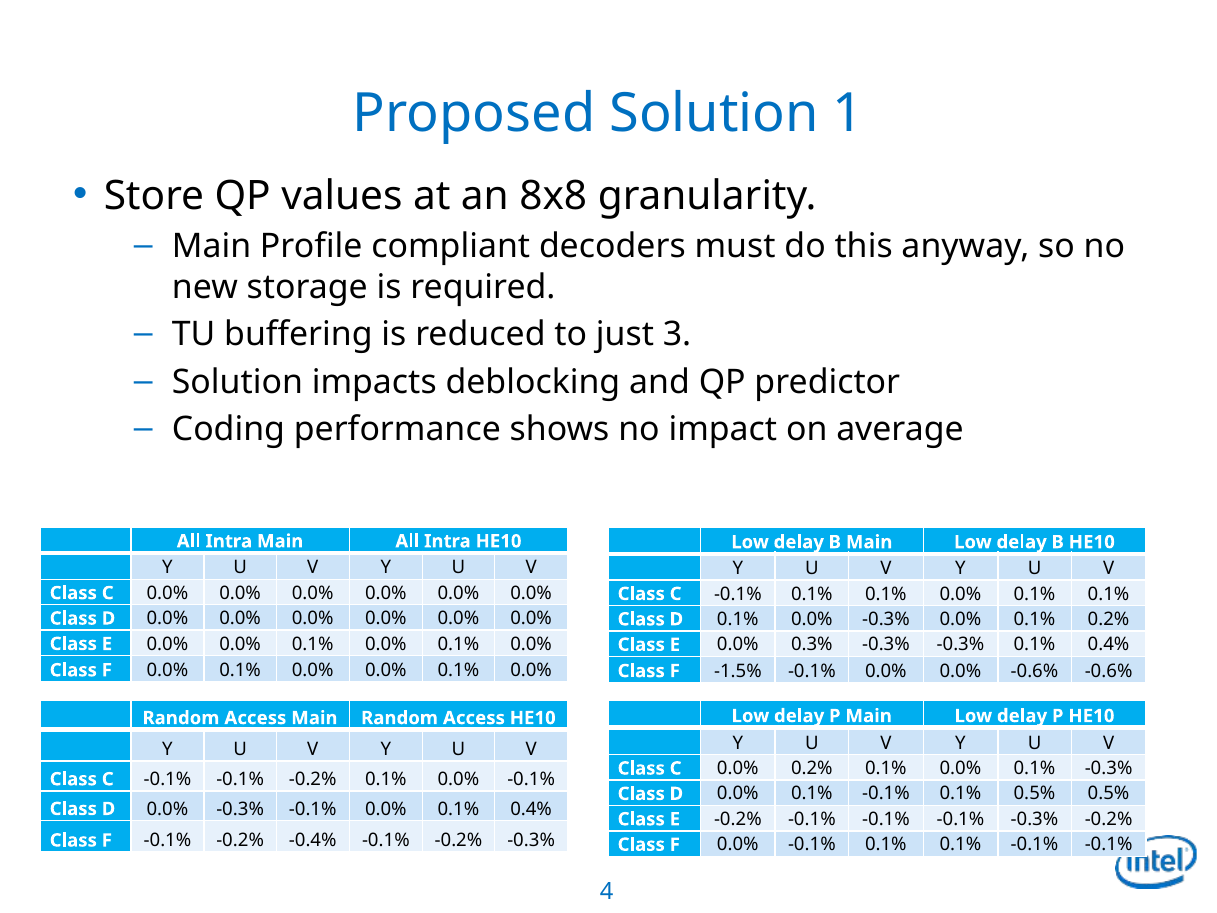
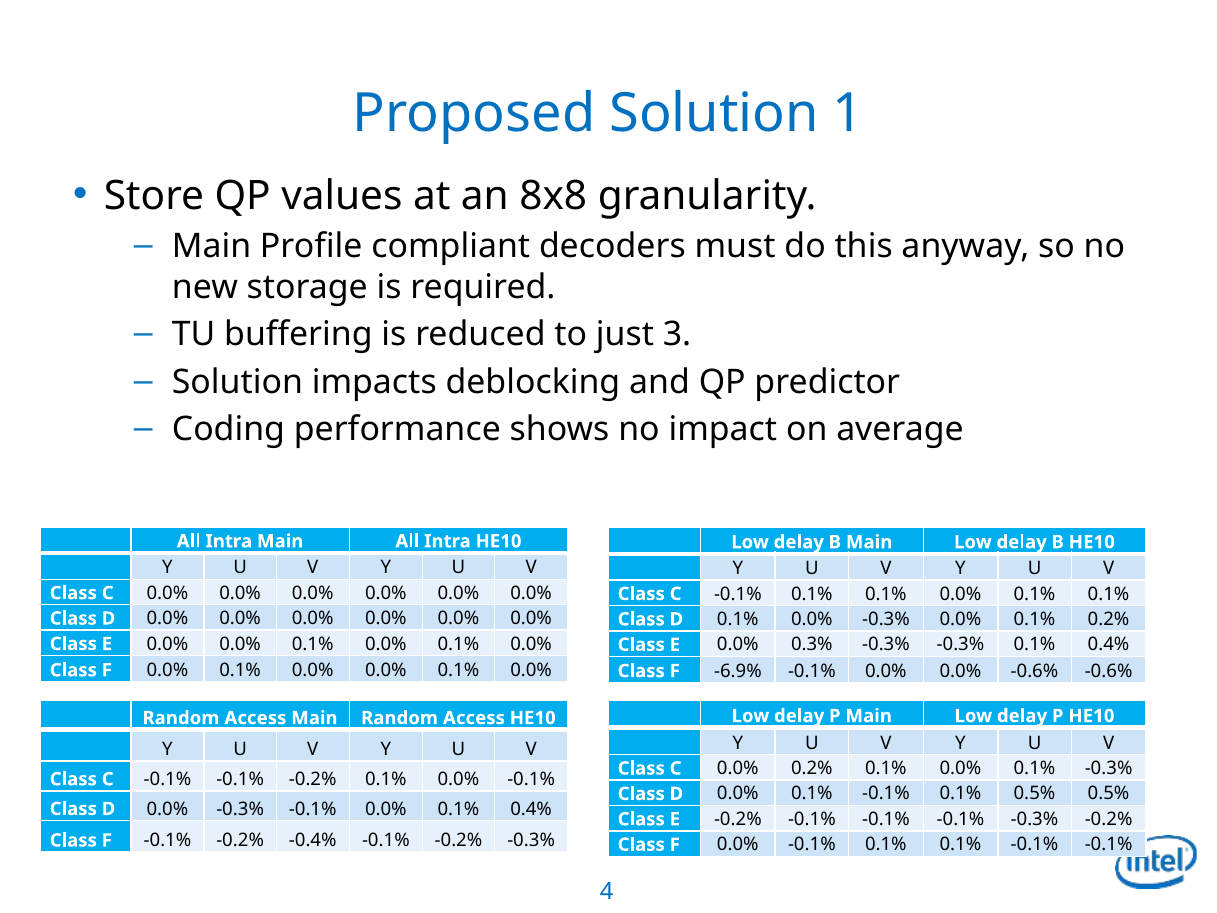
-1.5%: -1.5% -> -6.9%
